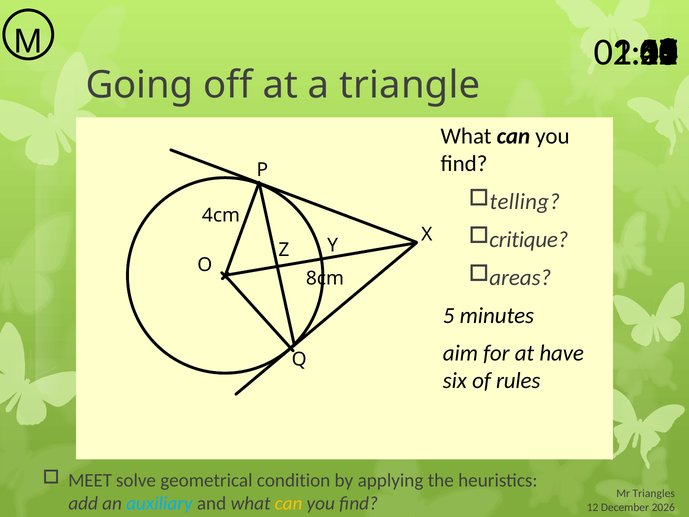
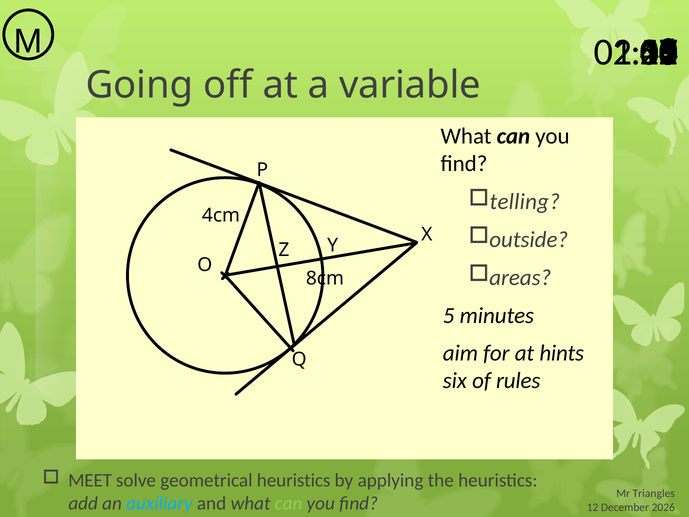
triangle: triangle -> variable
critique: critique -> outside
have: have -> hints
geometrical condition: condition -> heuristics
can at (289, 503) colour: yellow -> light green
